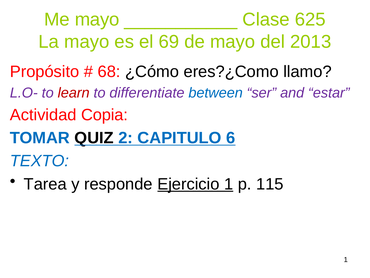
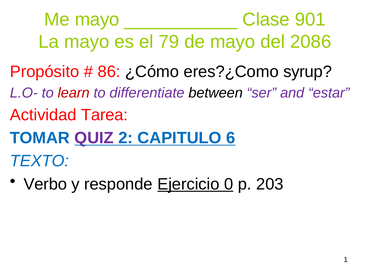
625: 625 -> 901
69: 69 -> 79
2013: 2013 -> 2086
68: 68 -> 86
llamo: llamo -> syrup
between colour: blue -> black
Copia: Copia -> Tarea
QUIZ colour: black -> purple
Tarea: Tarea -> Verbo
Ejercicio 1: 1 -> 0
115: 115 -> 203
